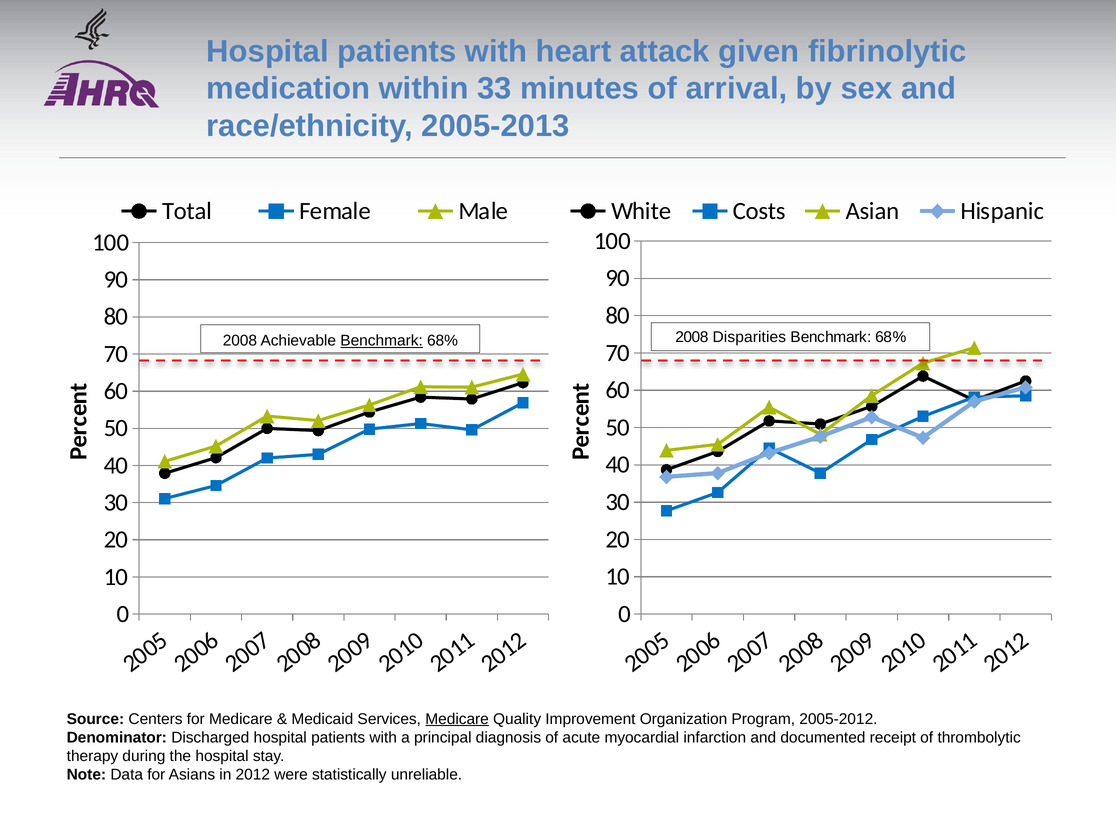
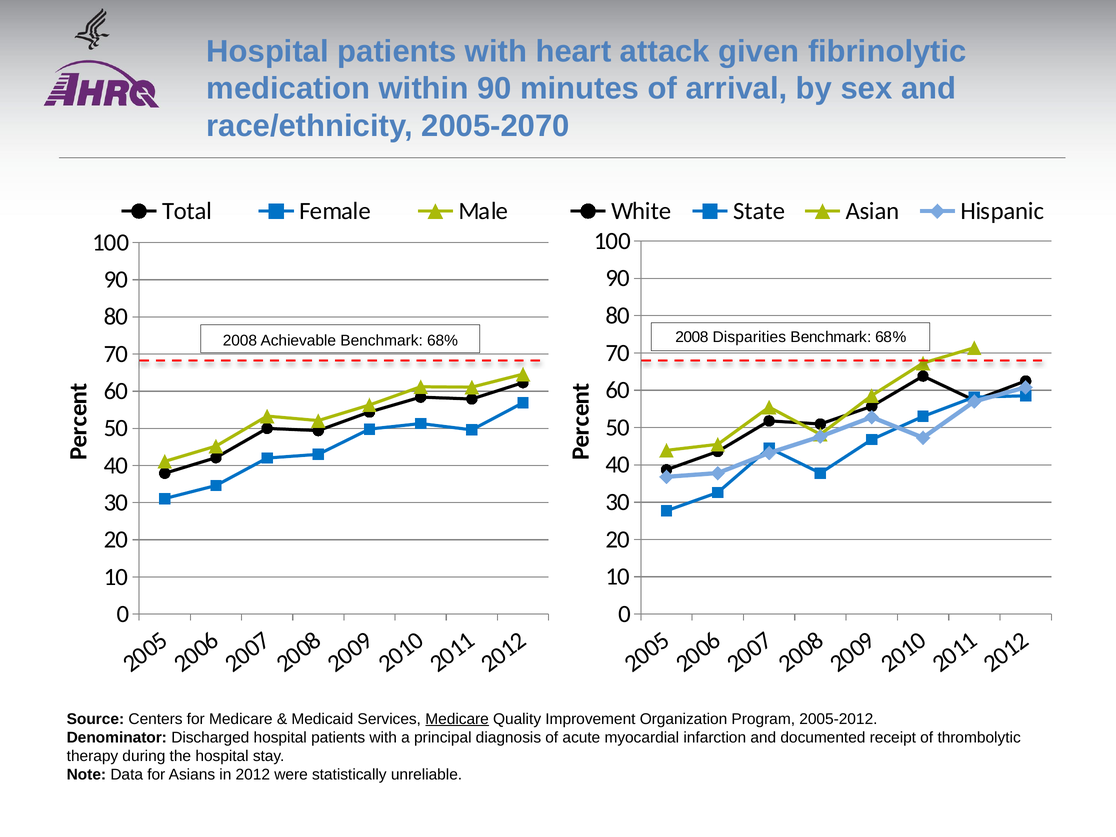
within 33: 33 -> 90
2005-2013: 2005-2013 -> 2005-2070
Costs: Costs -> State
Benchmark at (382, 341) underline: present -> none
